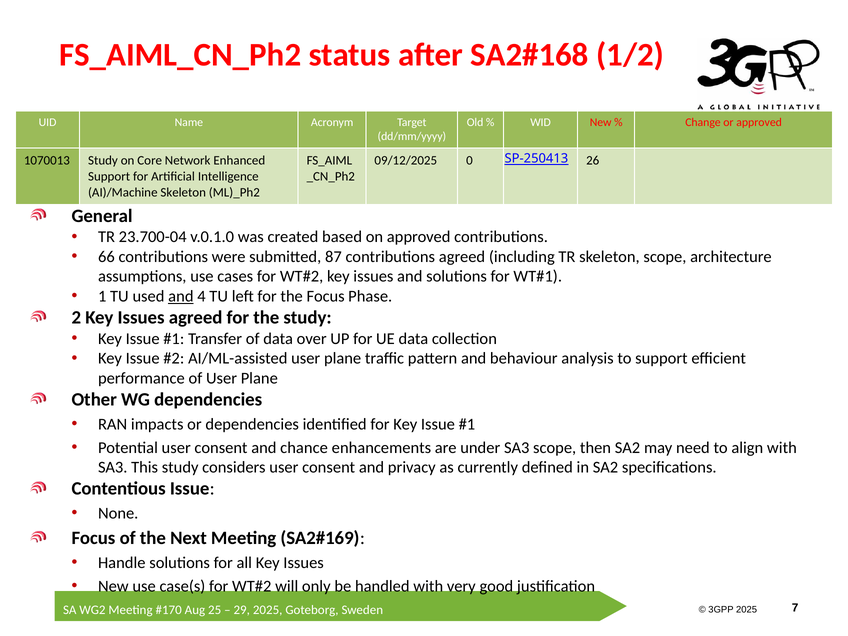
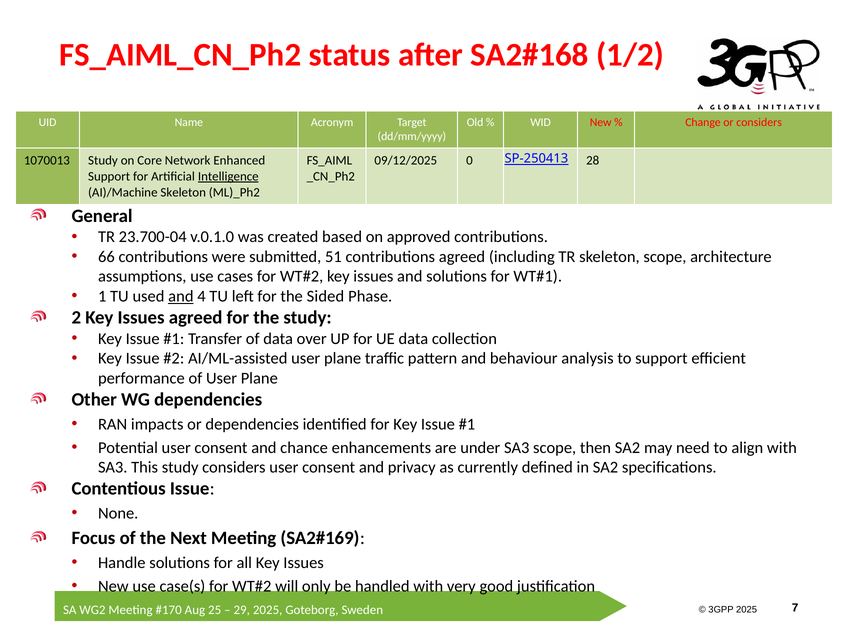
or approved: approved -> considers
26: 26 -> 28
Intelligence underline: none -> present
87: 87 -> 51
the Focus: Focus -> Sided
